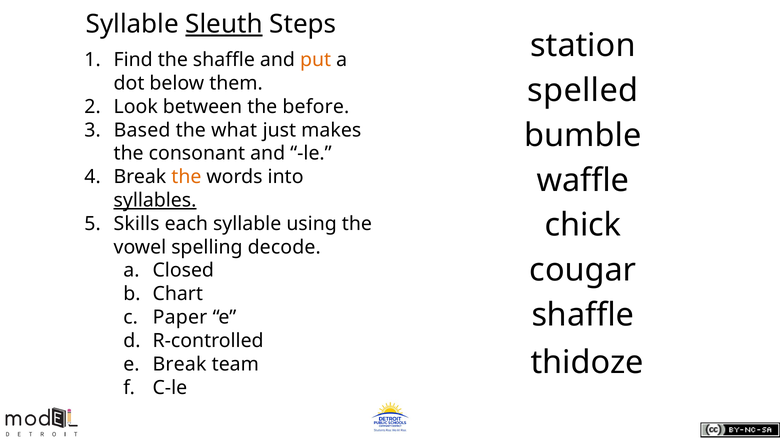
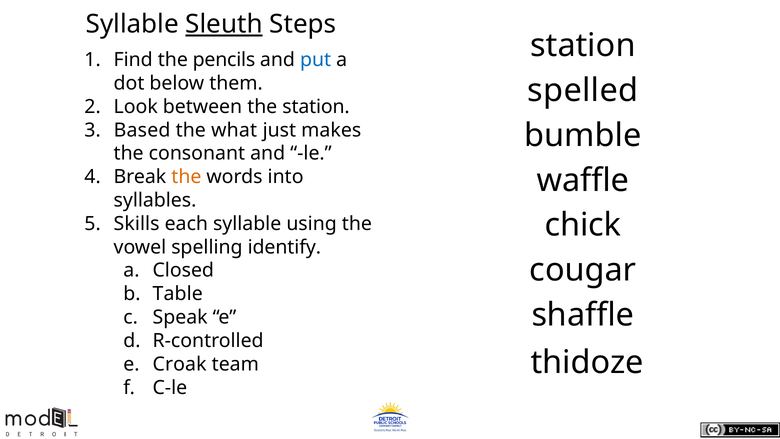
the shaffle: shaffle -> pencils
put colour: orange -> blue
the before: before -> station
syllables underline: present -> none
decode: decode -> identify
Chart: Chart -> Table
Paper: Paper -> Speak
e Break: Break -> Croak
